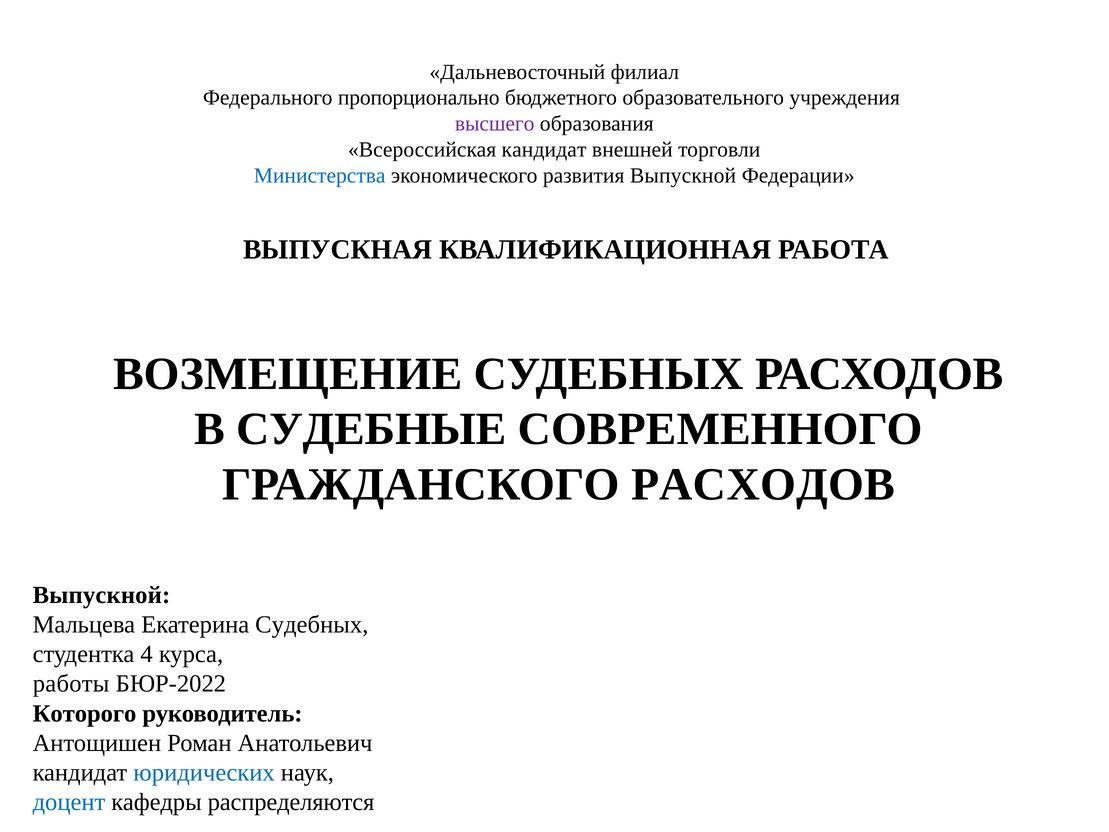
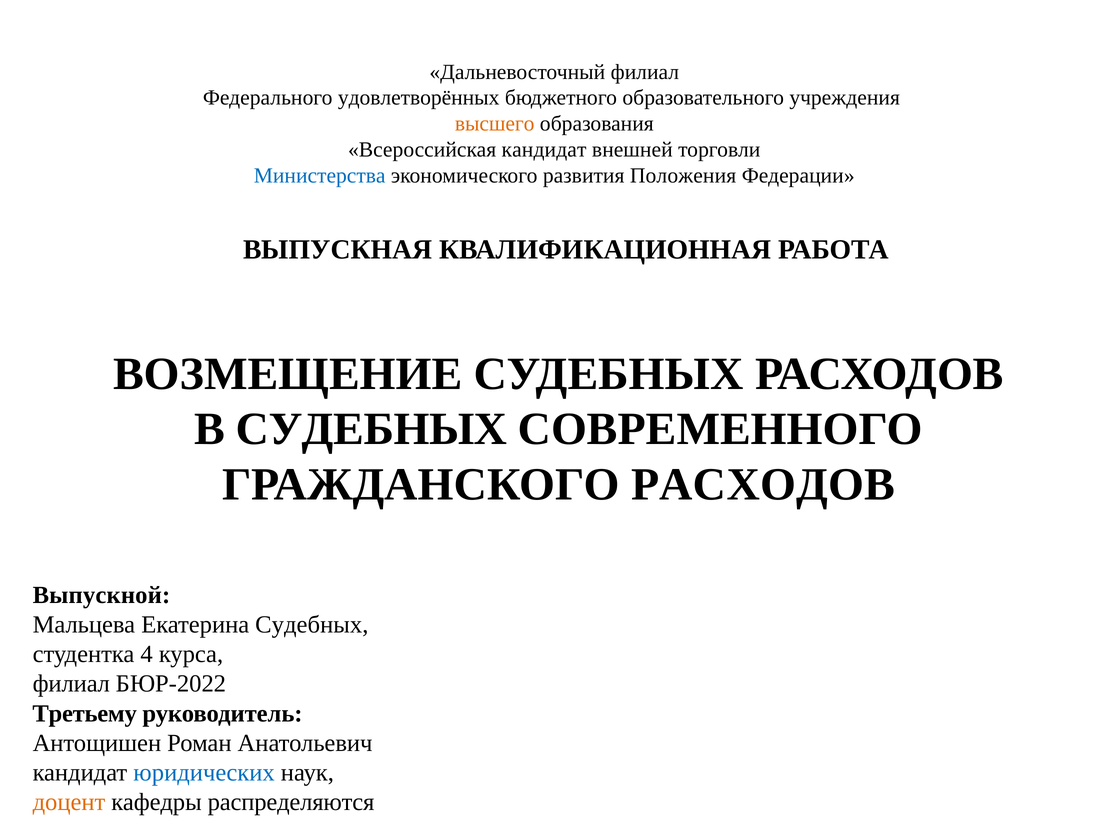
пропорционально: пропорционально -> удовлетворённых
высшего colour: purple -> orange
развития Выпускной: Выпускной -> Положения
В СУДЕБНЫЕ: СУДЕБНЫЕ -> СУДЕБНЫХ
работы at (71, 684): работы -> филиал
Которого: Которого -> Третьему
доцент colour: blue -> orange
